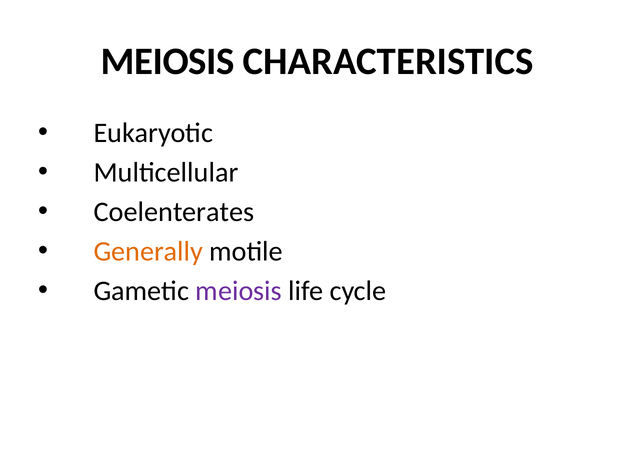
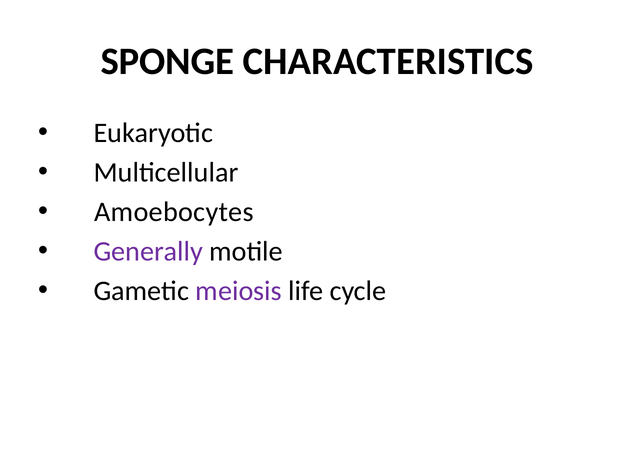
MEIOSIS at (168, 61): MEIOSIS -> SPONGE
Coelenterates: Coelenterates -> Amoebocytes
Generally colour: orange -> purple
